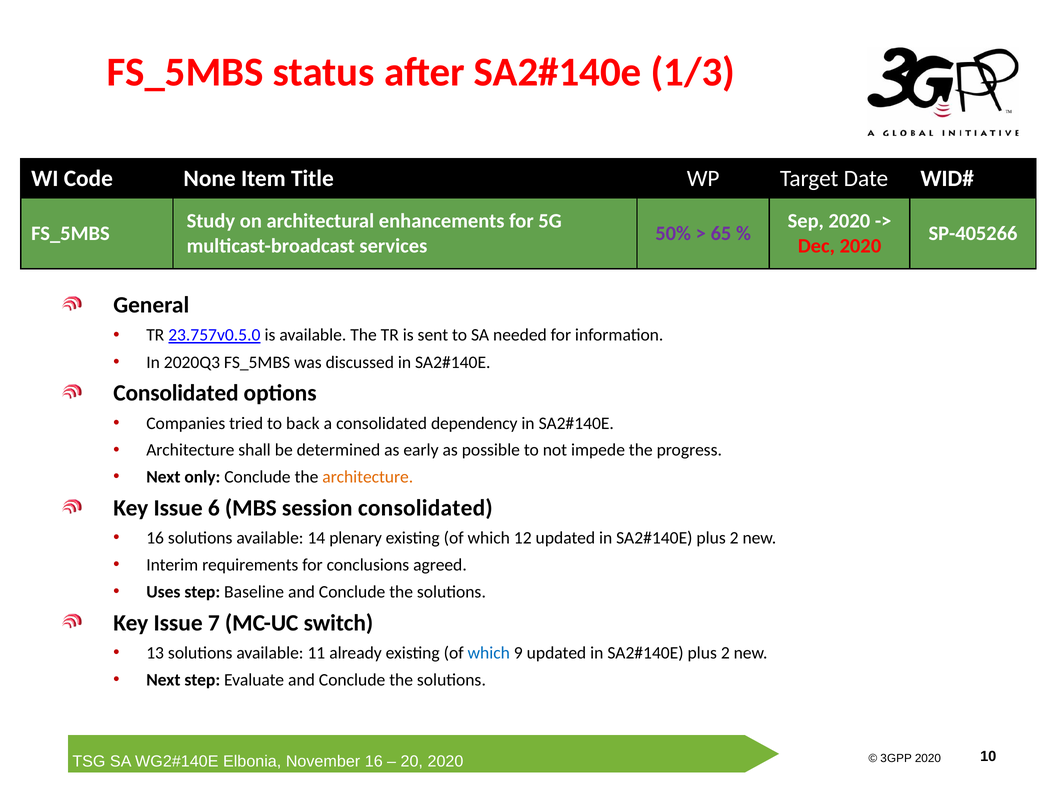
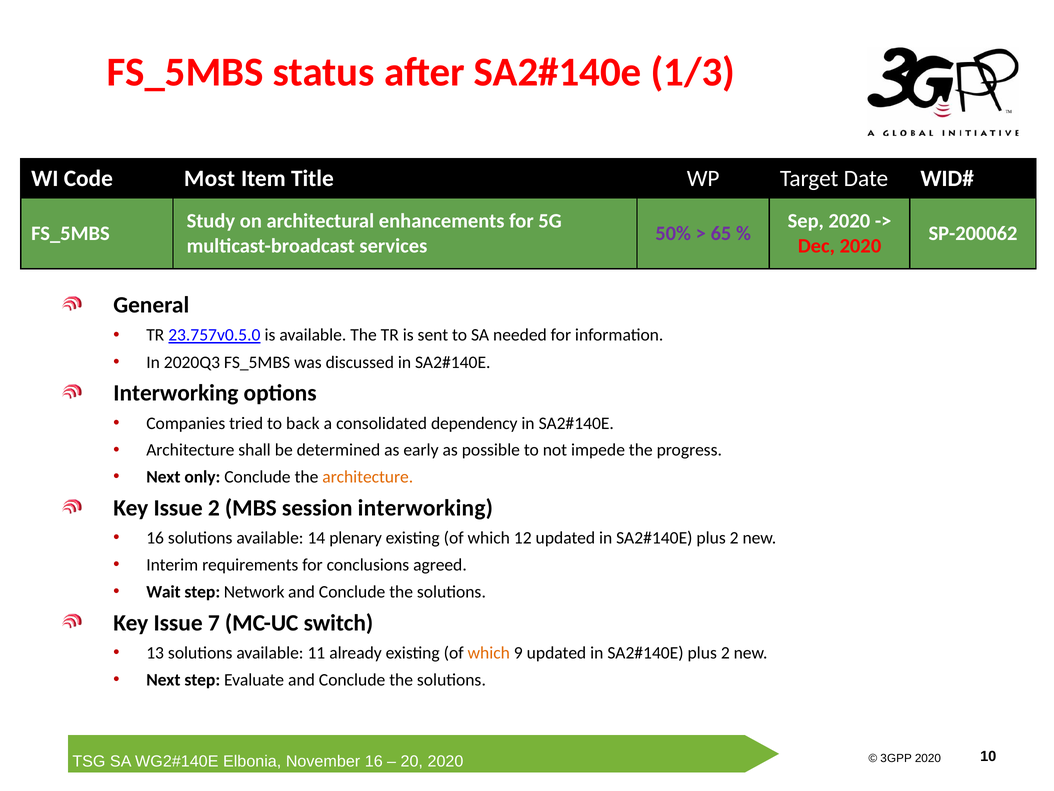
None: None -> Most
SP-405266: SP-405266 -> SP-200062
Consolidated at (176, 393): Consolidated -> Interworking
Issue 6: 6 -> 2
session consolidated: consolidated -> interworking
Uses: Uses -> Wait
Baseline: Baseline -> Network
which at (489, 652) colour: blue -> orange
